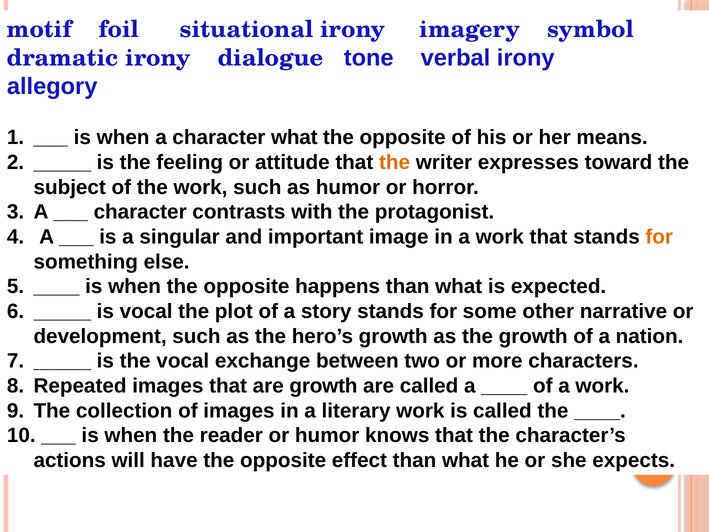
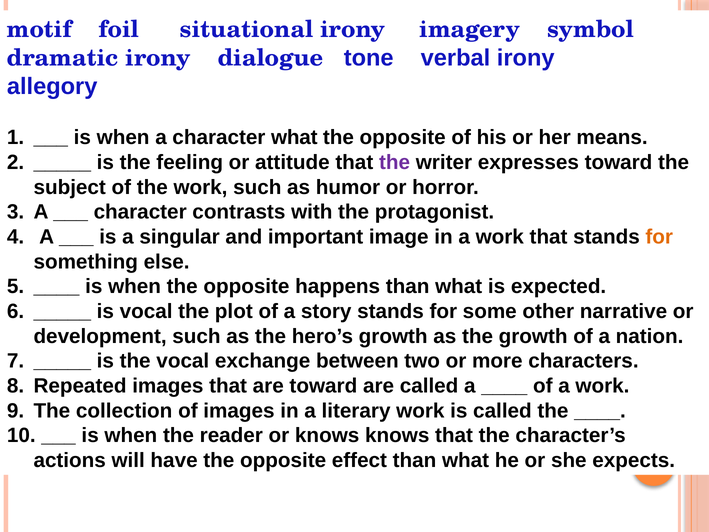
the at (395, 162) colour: orange -> purple
are growth: growth -> toward
or humor: humor -> knows
